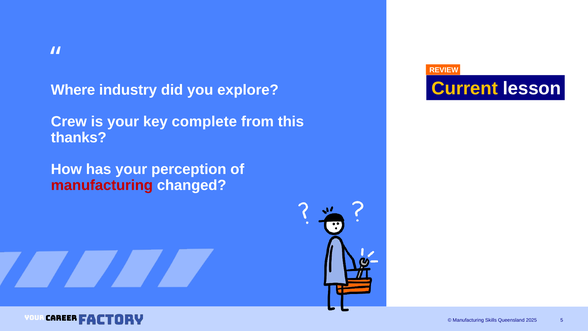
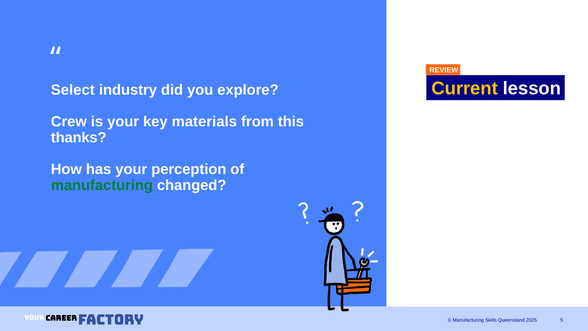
Where: Where -> Select
complete: complete -> materials
manufacturing at (102, 185) colour: red -> green
